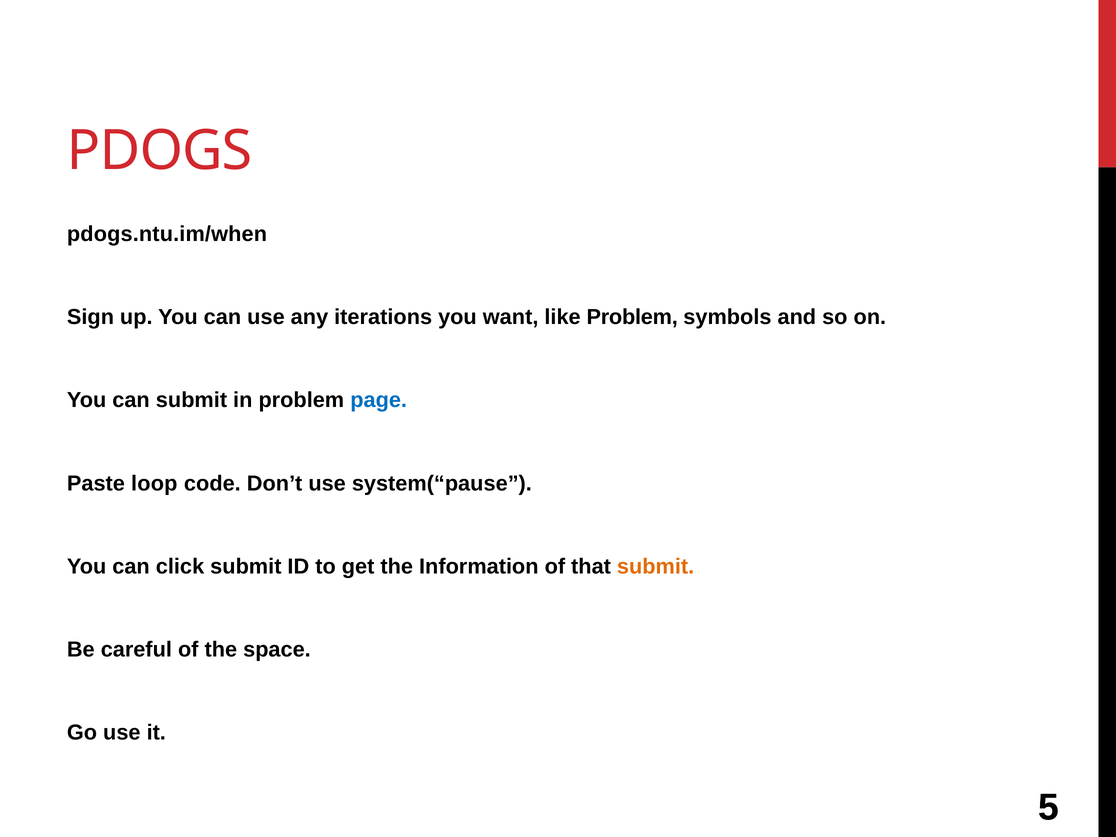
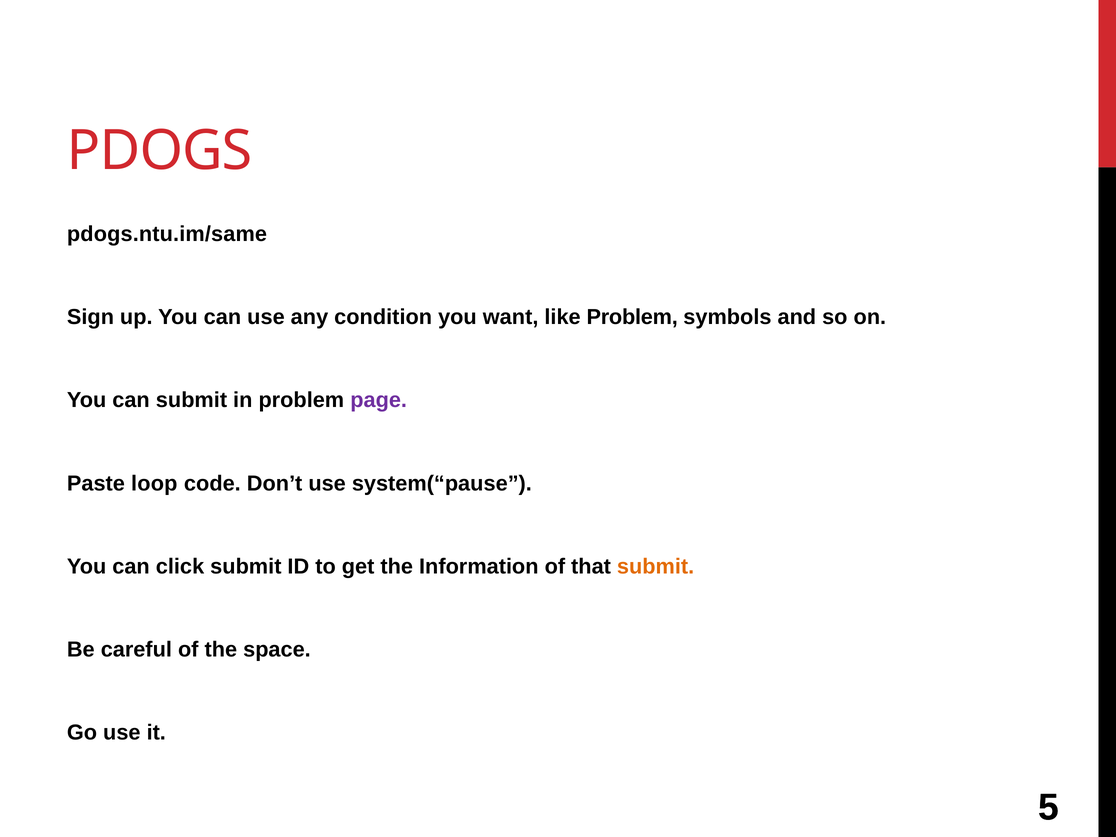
pdogs.ntu.im/when: pdogs.ntu.im/when -> pdogs.ntu.im/same
iterations: iterations -> condition
page colour: blue -> purple
